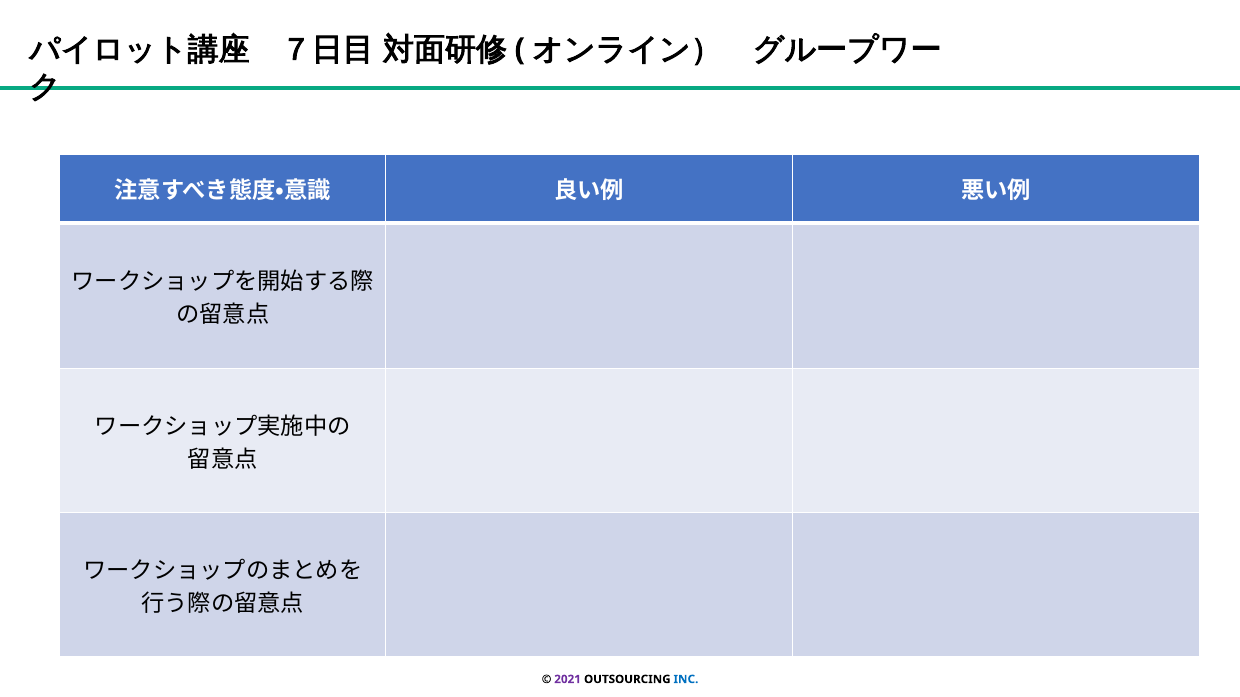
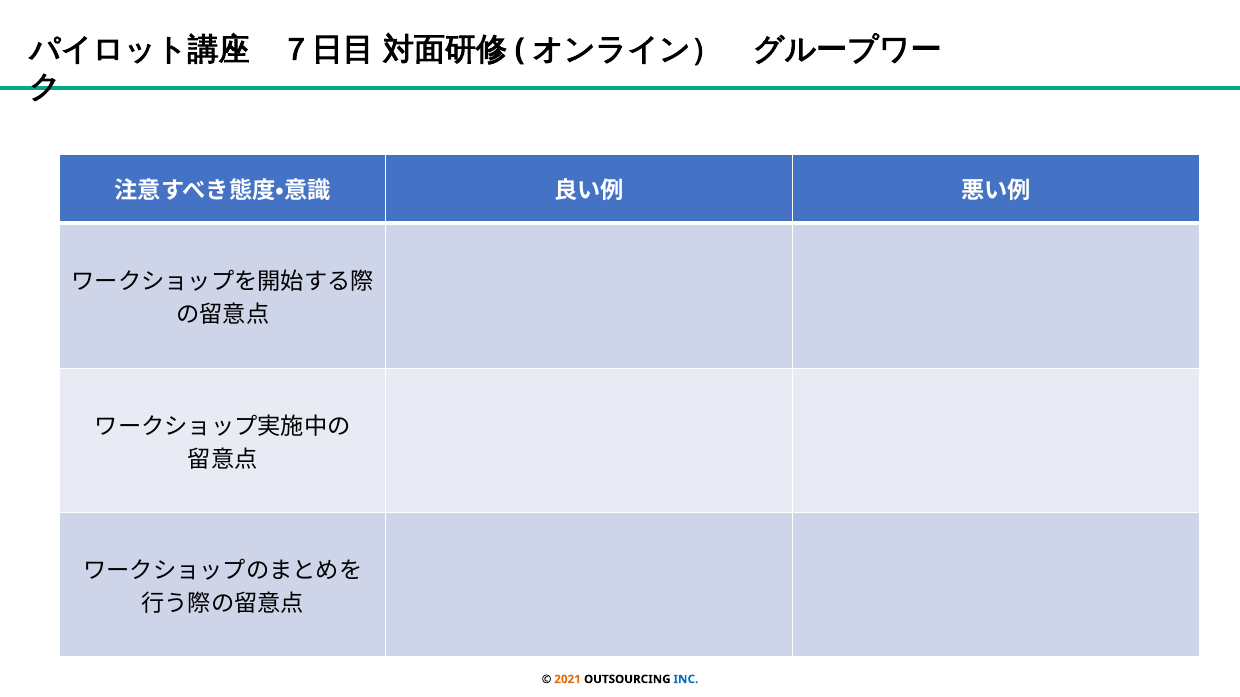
2021 colour: purple -> orange
